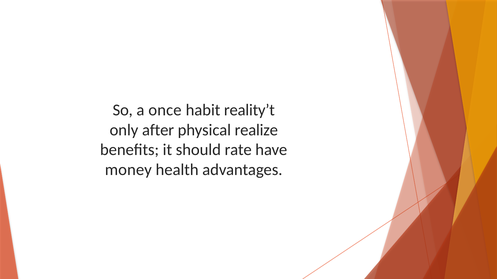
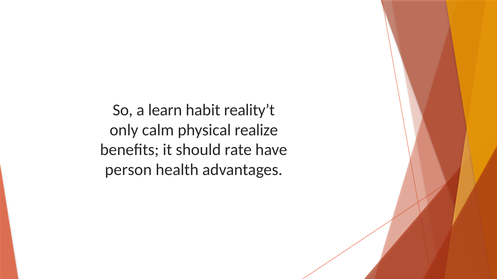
once: once -> learn
after: after -> calm
money: money -> person
